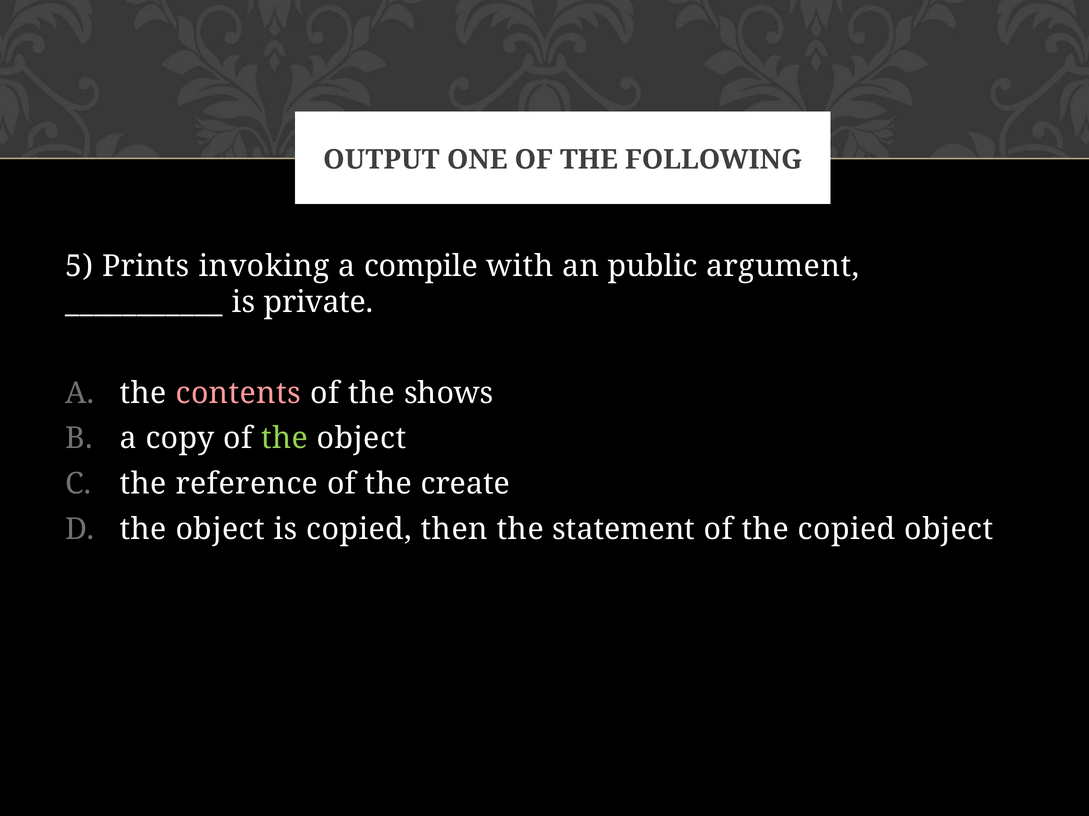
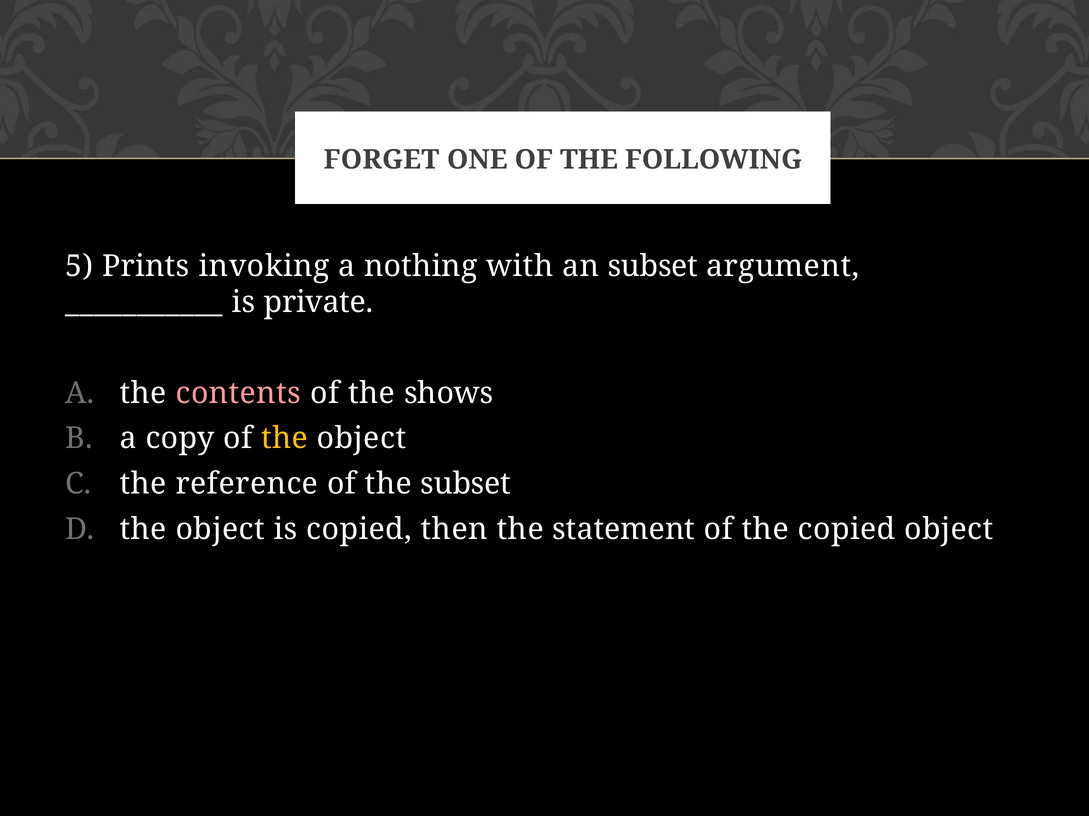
OUTPUT: OUTPUT -> FORGET
compile: compile -> nothing
an public: public -> subset
the at (285, 439) colour: light green -> yellow
the create: create -> subset
